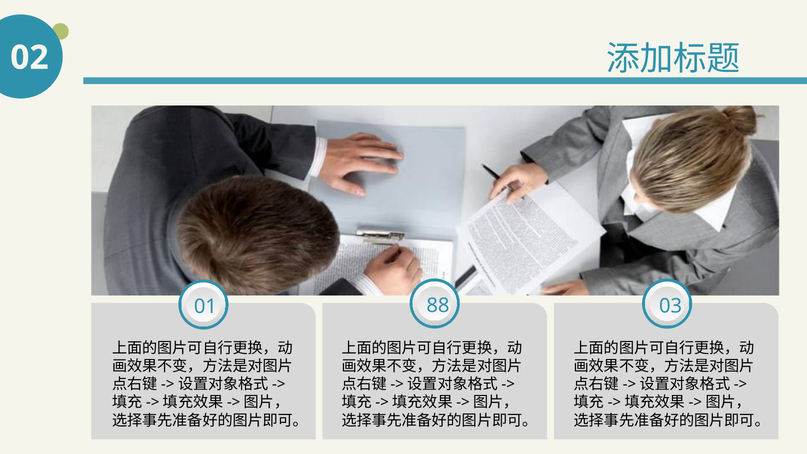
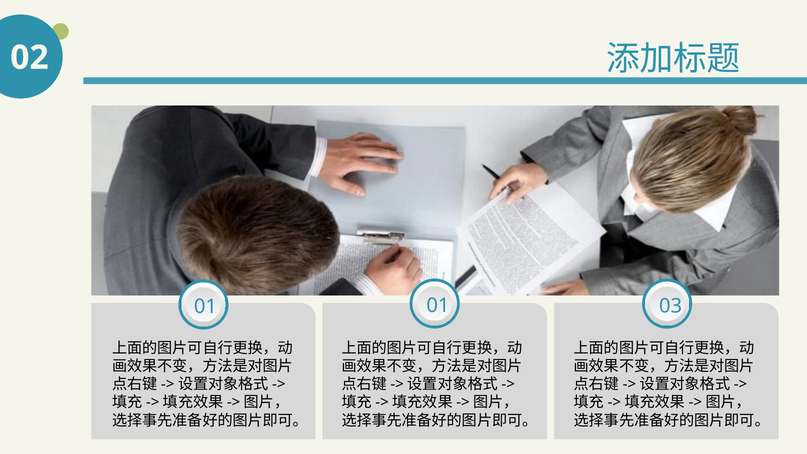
01 88: 88 -> 01
